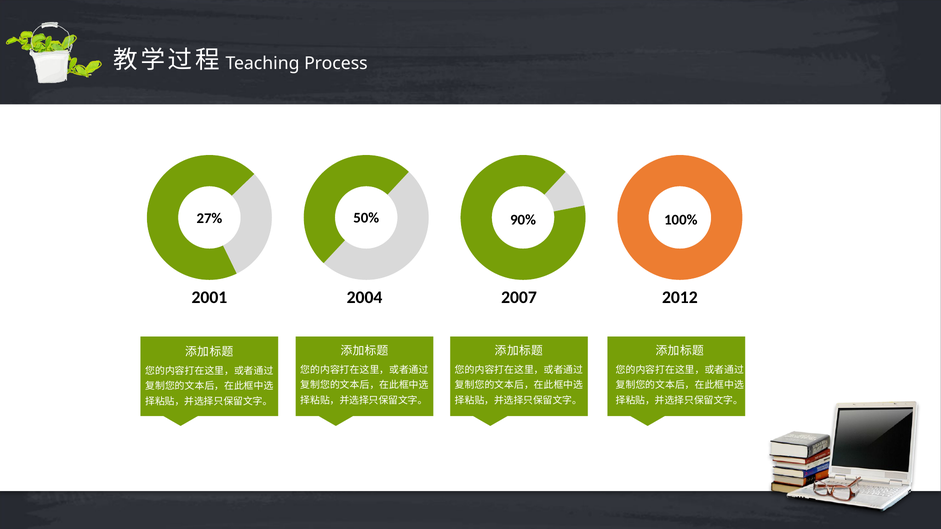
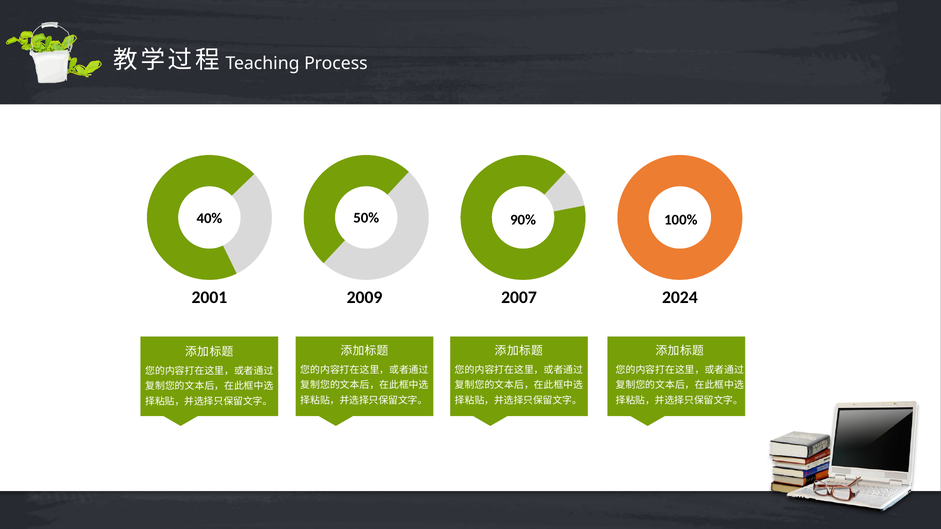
27%: 27% -> 40%
2004: 2004 -> 2009
2012: 2012 -> 2024
